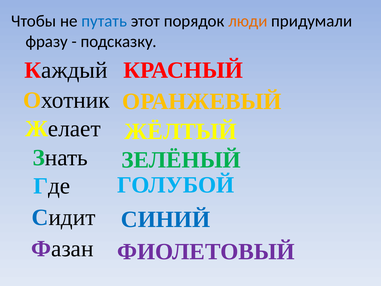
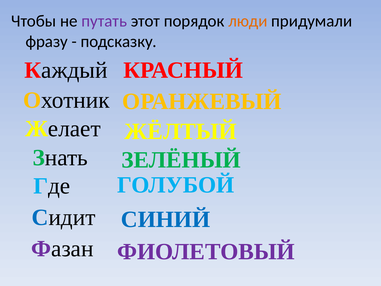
путать colour: blue -> purple
